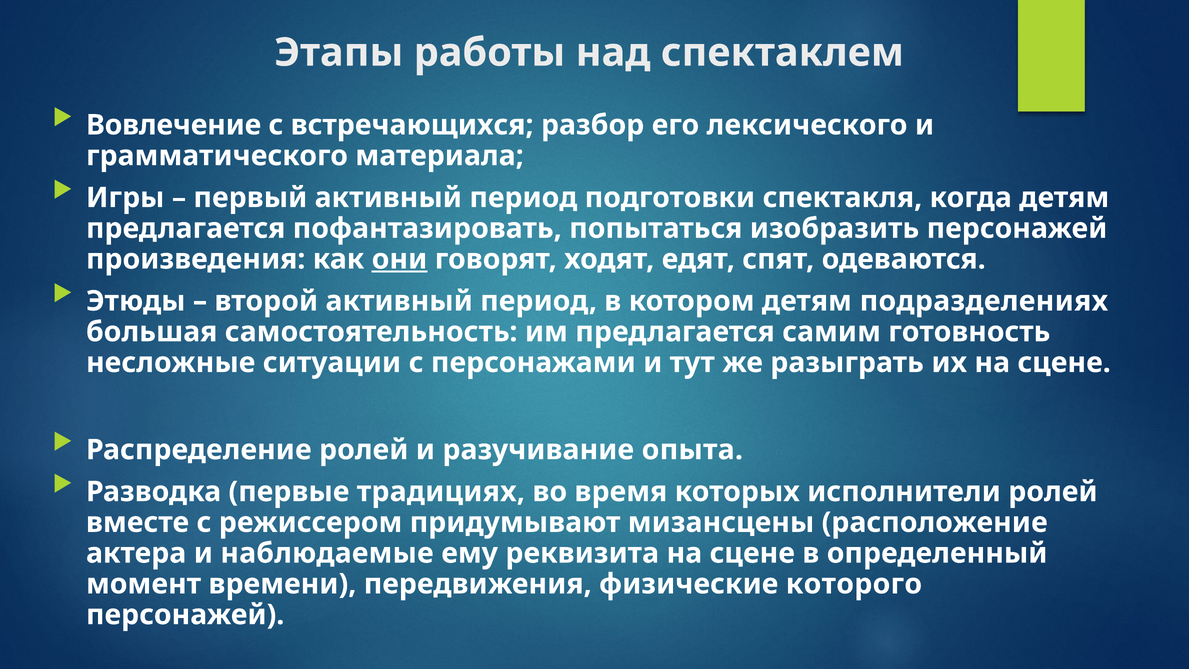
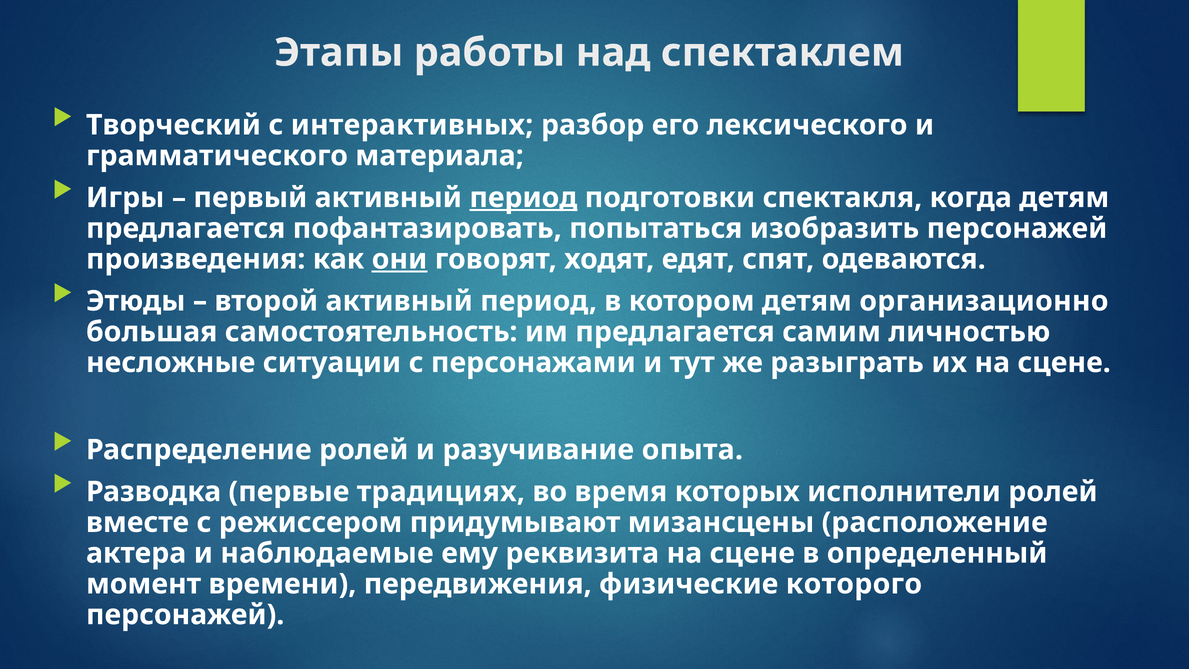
Вовлечение: Вовлечение -> Творческий
встречающихся: встречающихся -> интерактивных
период at (523, 198) underline: none -> present
подразделениях: подразделениях -> организационно
готовность: готовность -> личностью
